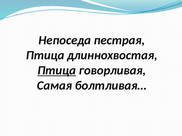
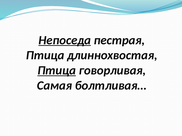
Непоседа underline: none -> present
